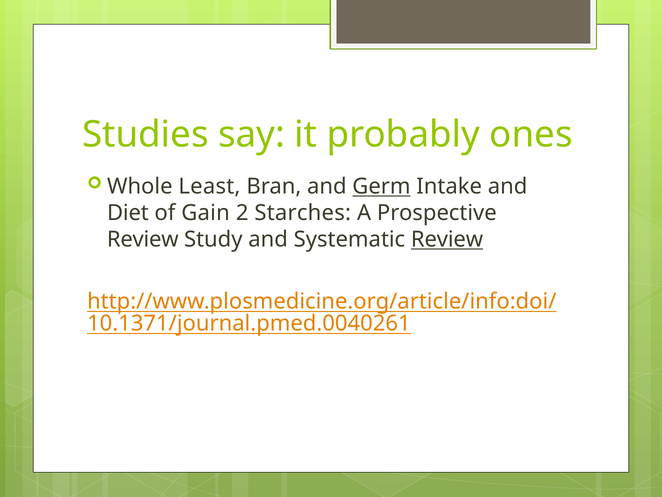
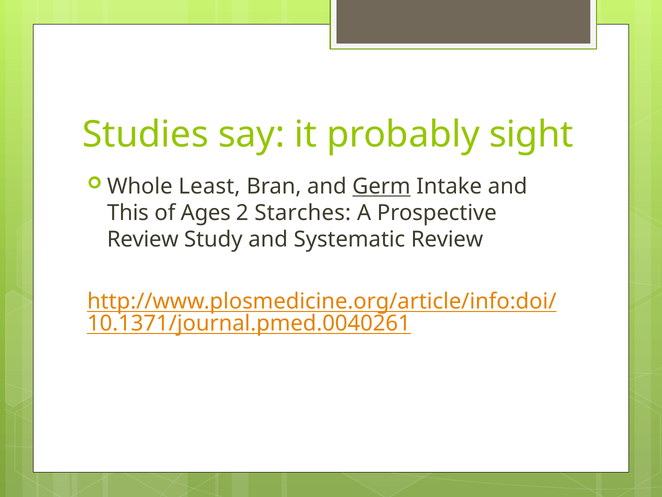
ones: ones -> sight
Diet: Diet -> This
Gain: Gain -> Ages
Review at (447, 239) underline: present -> none
